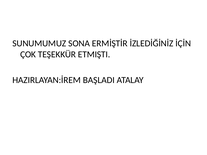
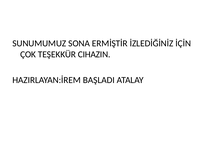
ETMIŞTI: ETMIŞTI -> CIHAZIN
